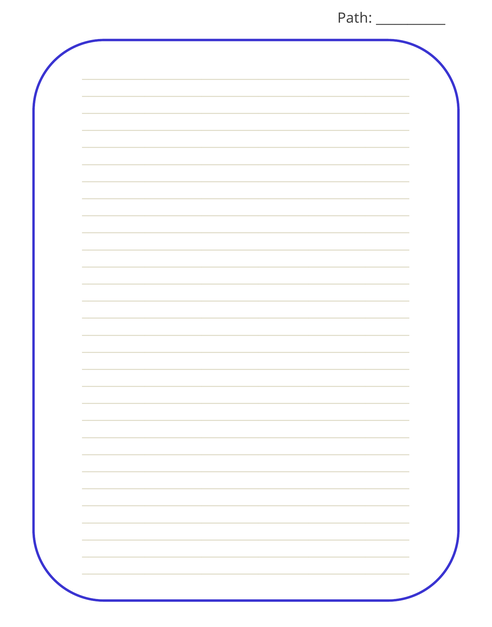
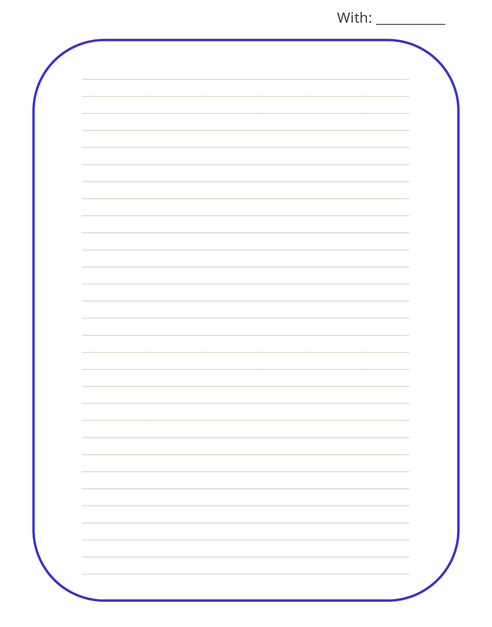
Path: Path -> With
